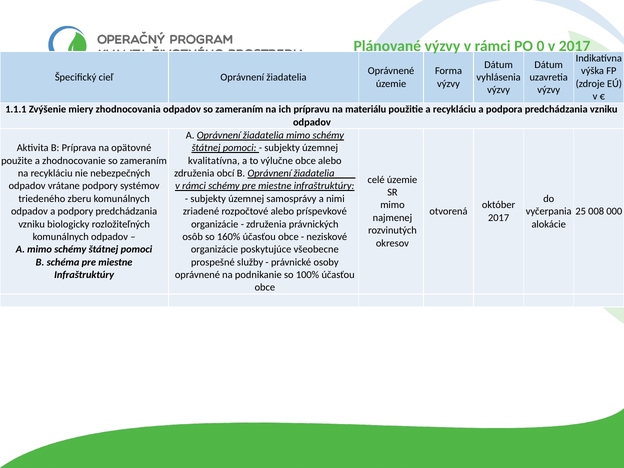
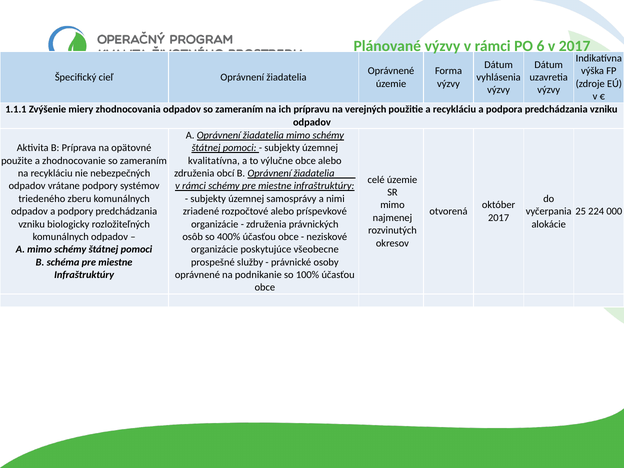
0: 0 -> 6
materiálu: materiálu -> verejných
008: 008 -> 224
160%: 160% -> 400%
